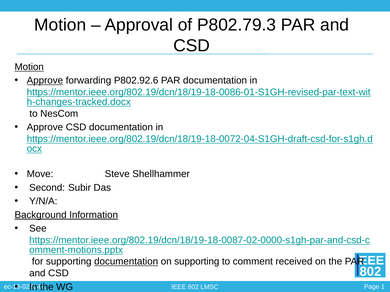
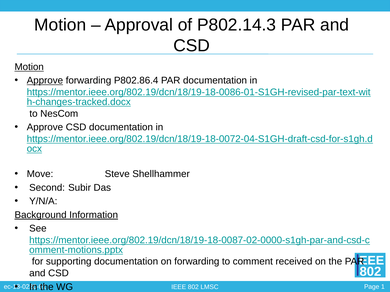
P802.79.3: P802.79.3 -> P802.14.3
P802.92.6: P802.92.6 -> P802.86.4
documentation at (126, 262) underline: present -> none
on supporting: supporting -> forwarding
